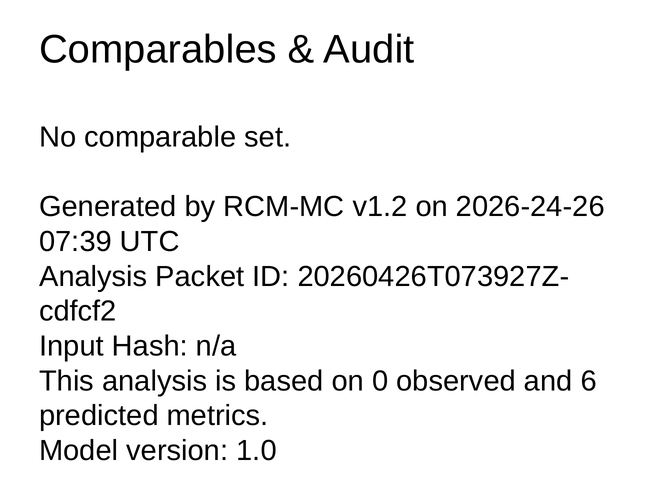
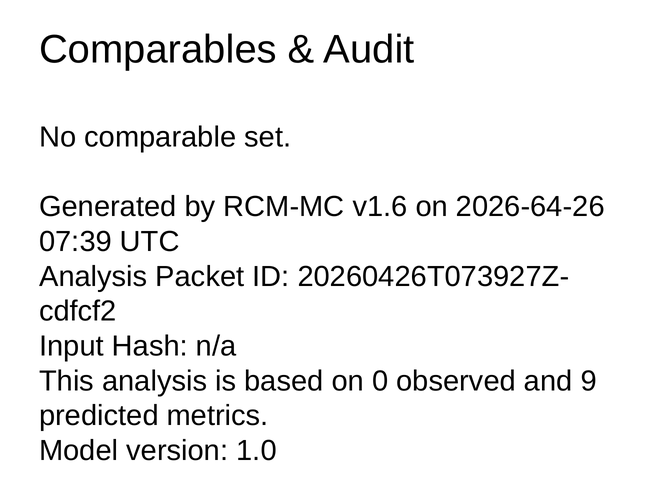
v1.2: v1.2 -> v1.6
2026-24-26: 2026-24-26 -> 2026-64-26
6: 6 -> 9
